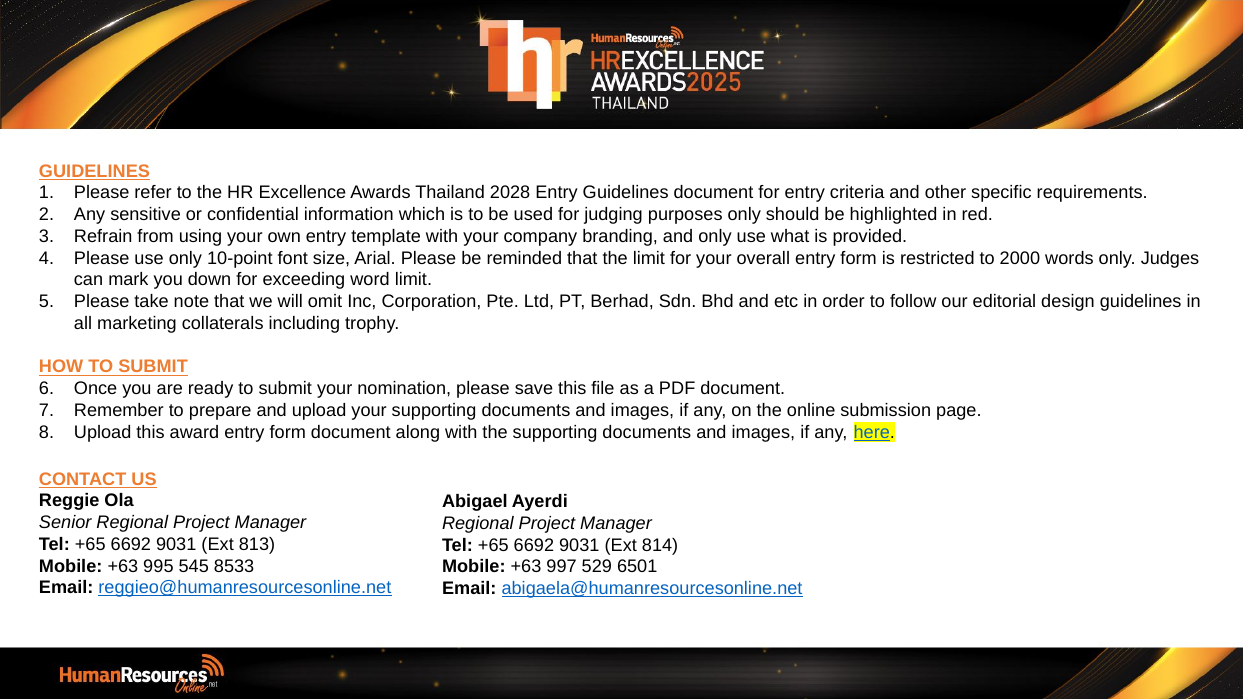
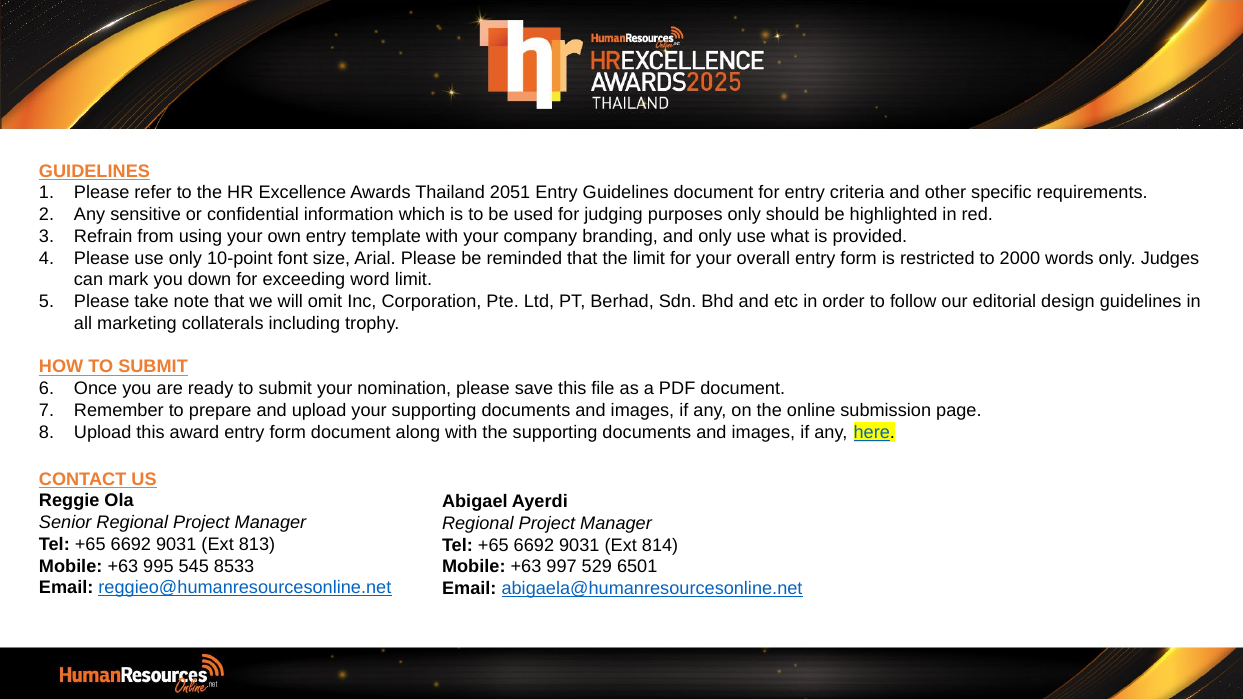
2028: 2028 -> 2051
